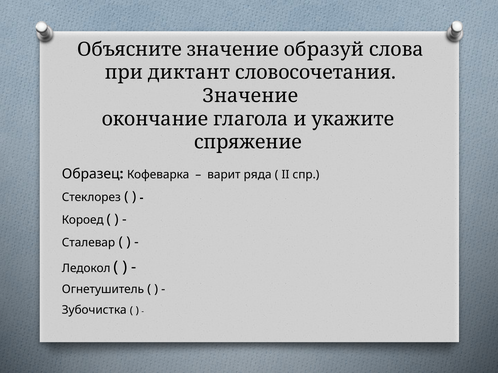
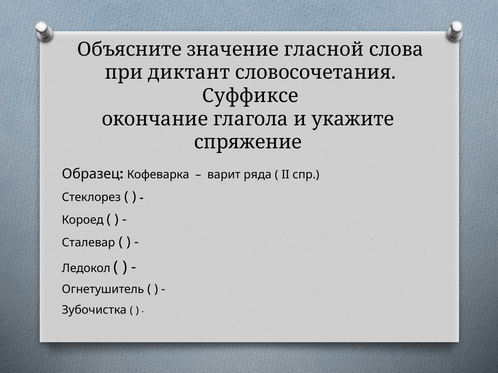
образуй: образуй -> гласной
Значение at (250, 96): Значение -> Суффиксе
